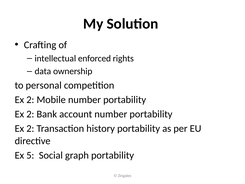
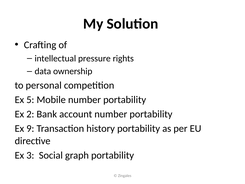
enforced: enforced -> pressure
2 at (30, 100): 2 -> 5
2 at (30, 128): 2 -> 9
5: 5 -> 3
